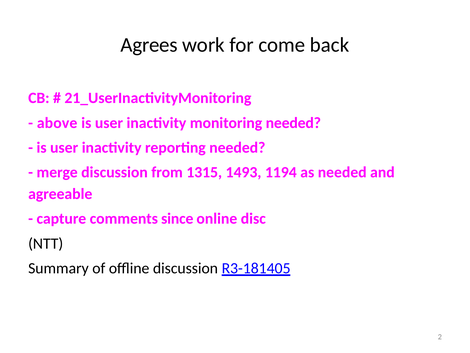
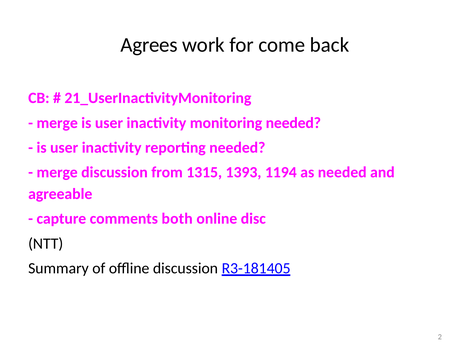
above at (57, 123): above -> merge
1493: 1493 -> 1393
since: since -> both
